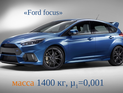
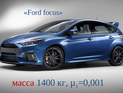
масса colour: orange -> red
